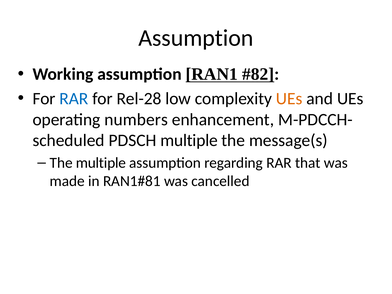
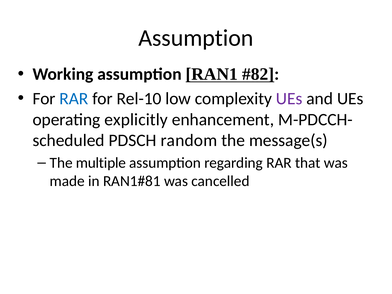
Rel-28: Rel-28 -> Rel-10
UEs at (289, 99) colour: orange -> purple
numbers: numbers -> explicitly
PDSCH multiple: multiple -> random
